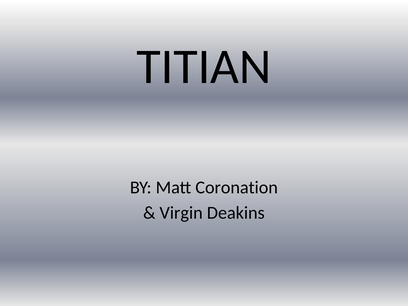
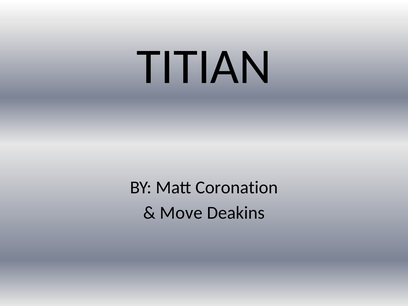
Virgin: Virgin -> Move
